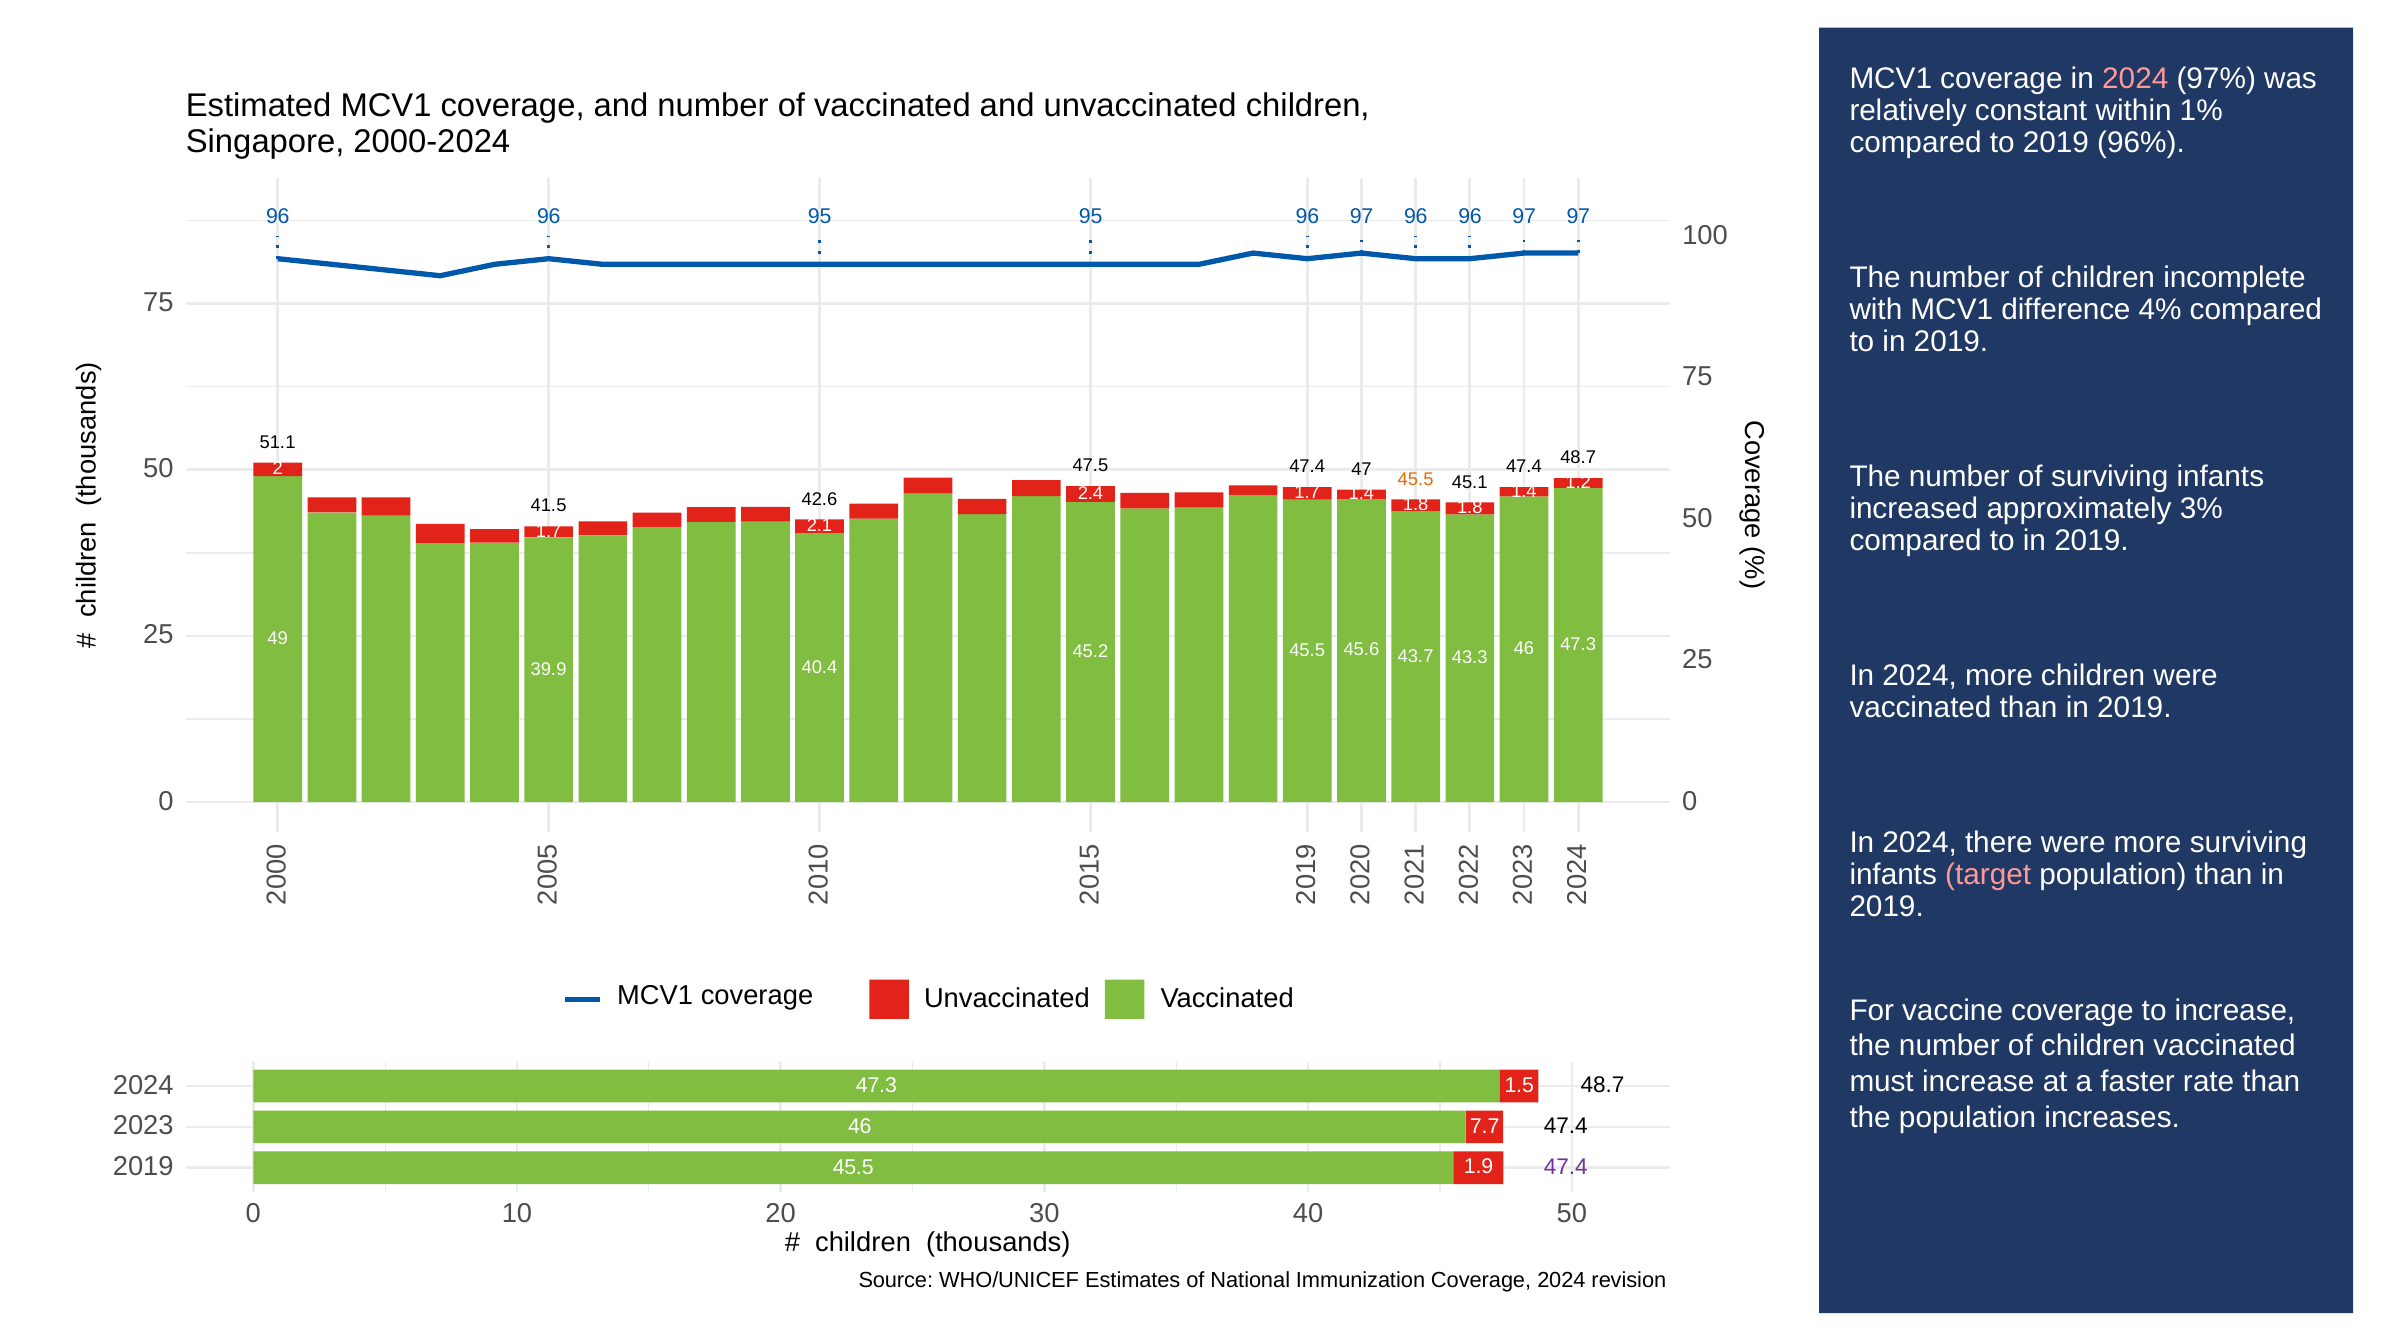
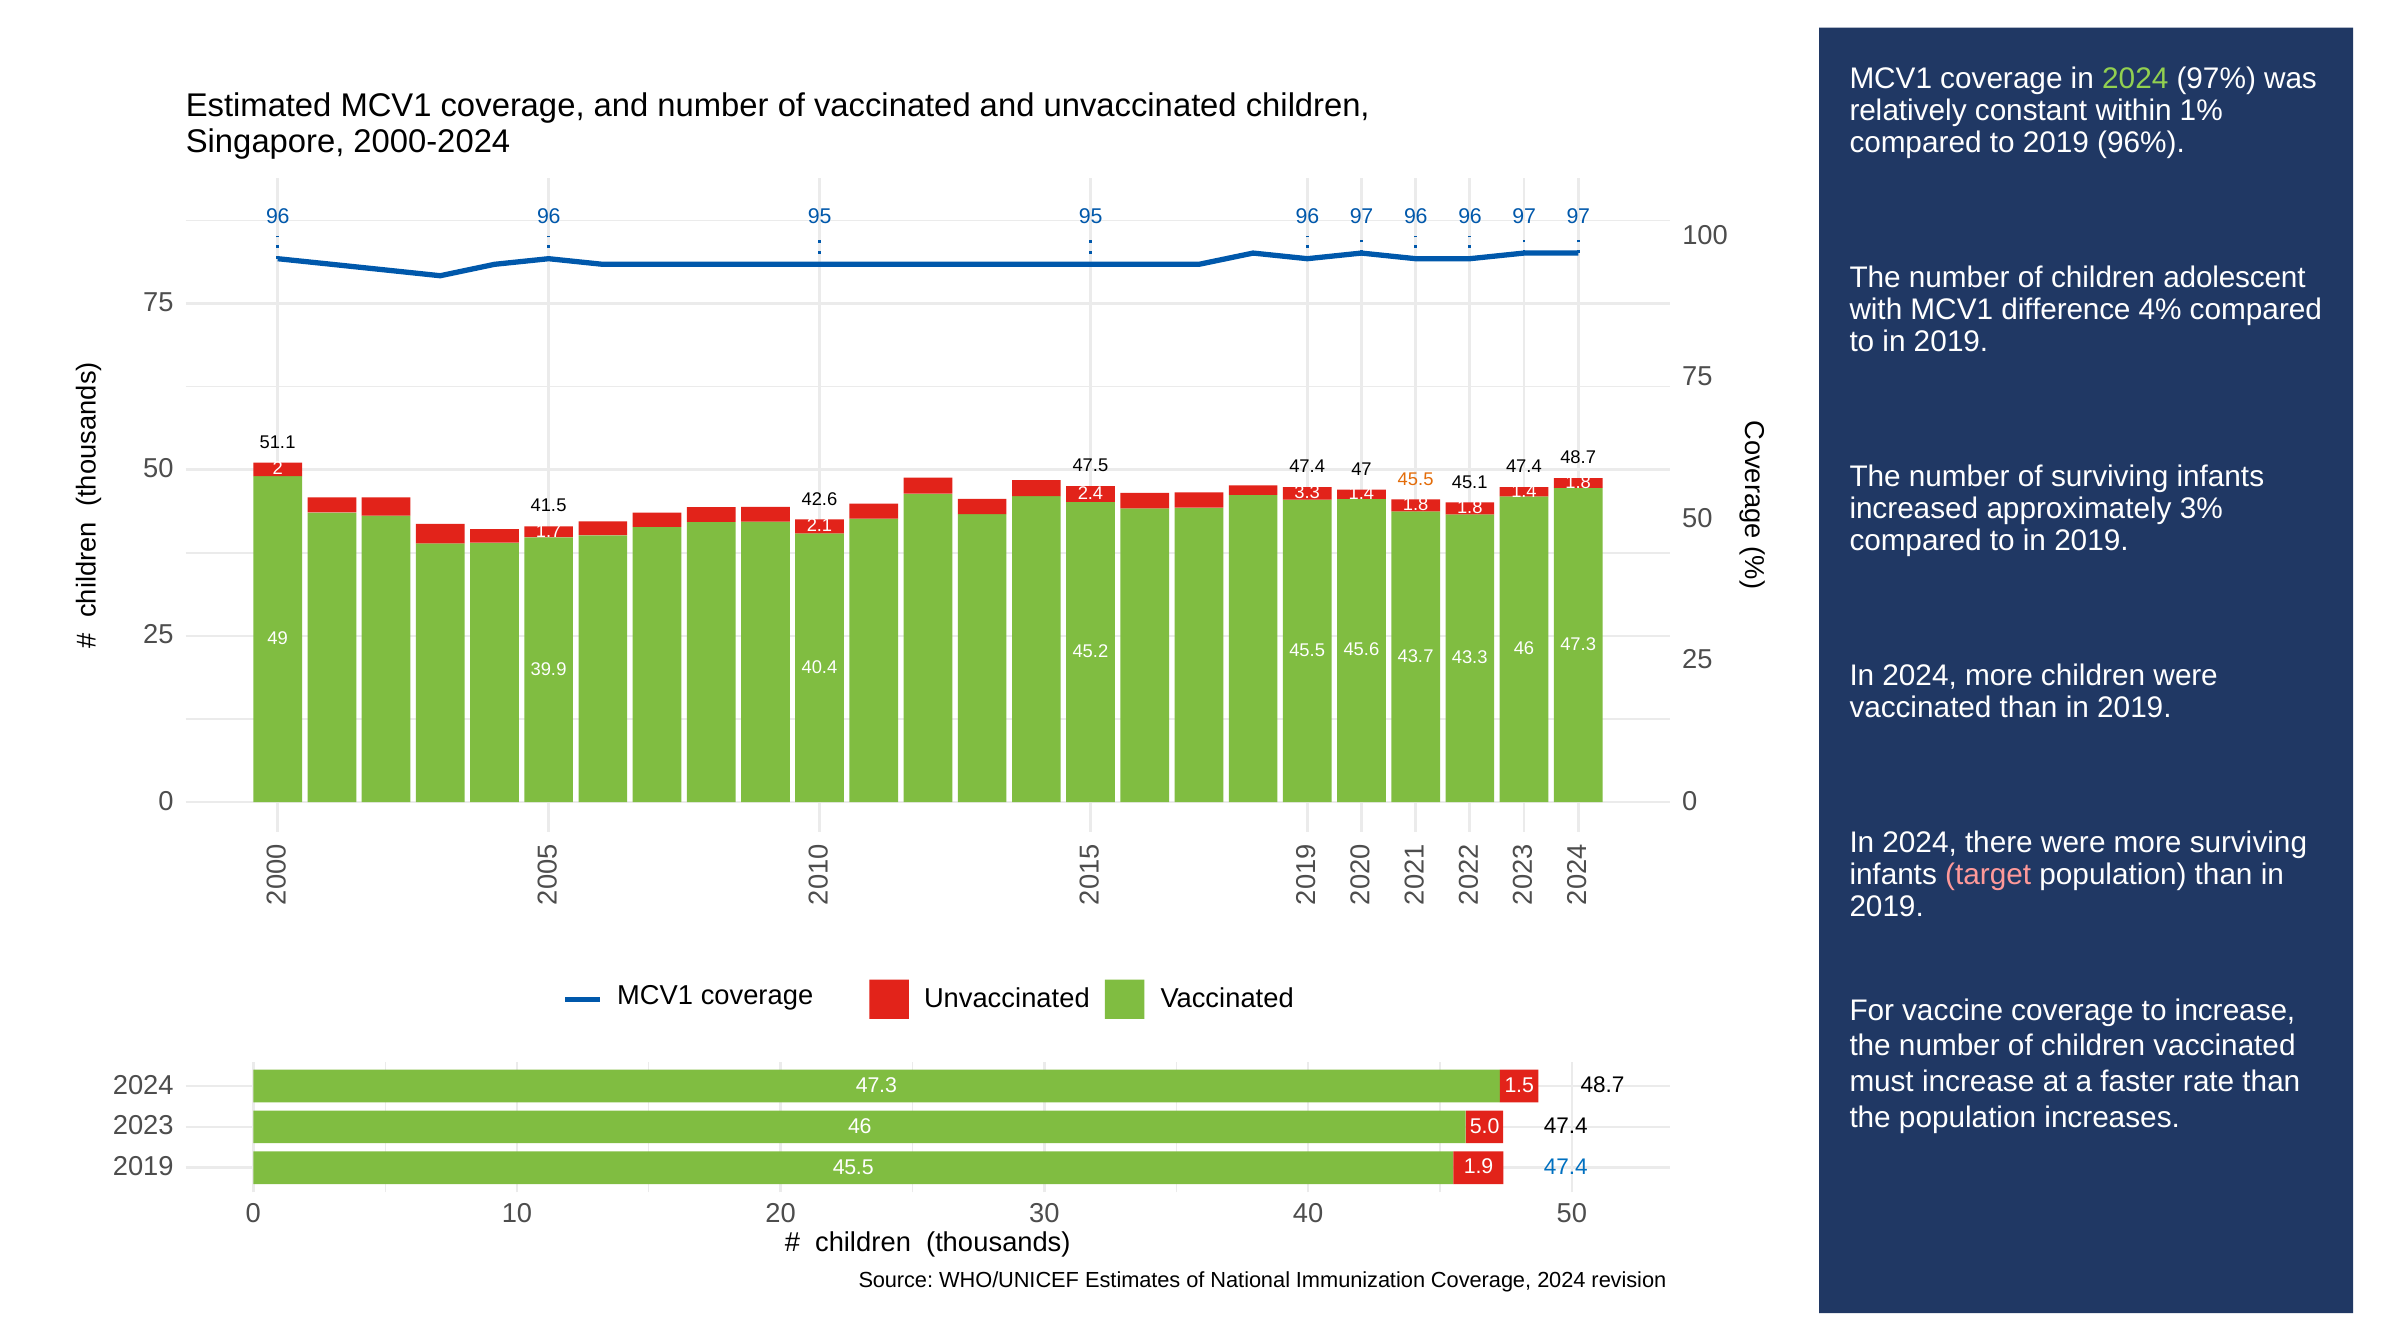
2024 at (2135, 78) colour: pink -> light green
incomplete: incomplete -> adolescent
1.2 at (1578, 482): 1.2 -> 1.8
1.7 at (1307, 492): 1.7 -> 3.3
7.7: 7.7 -> 5.0
47.4 at (1566, 1167) colour: purple -> blue
